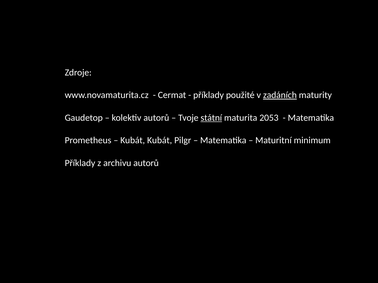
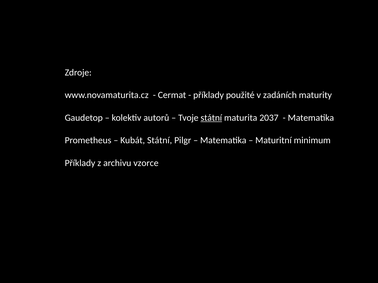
zadáních underline: present -> none
2053: 2053 -> 2037
Kubát Kubát: Kubát -> Státní
archivu autorů: autorů -> vzorce
